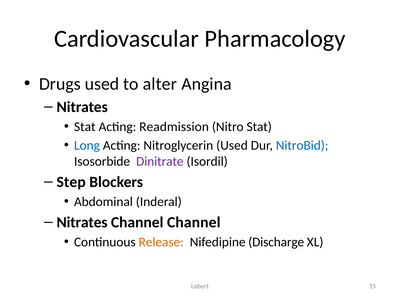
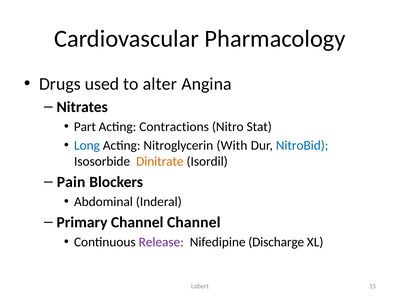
Stat at (85, 127): Stat -> Part
Readmission: Readmission -> Contractions
Nitroglycerin Used: Used -> With
Dinitrate colour: purple -> orange
Step: Step -> Pain
Nitrates at (82, 222): Nitrates -> Primary
Release colour: orange -> purple
